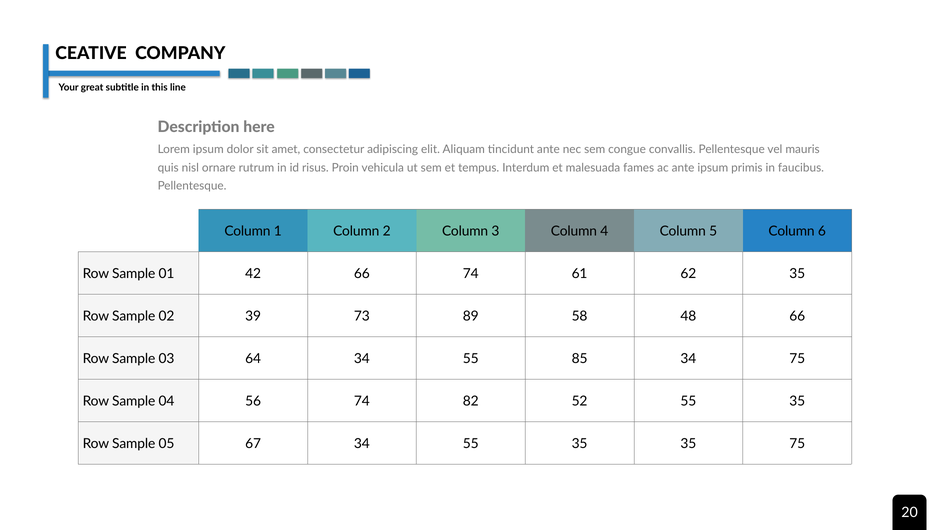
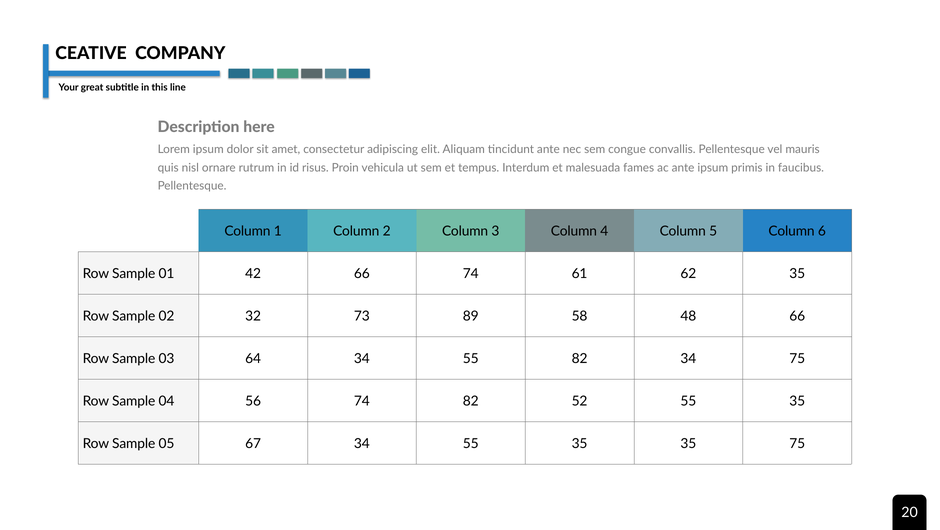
39: 39 -> 32
55 85: 85 -> 82
